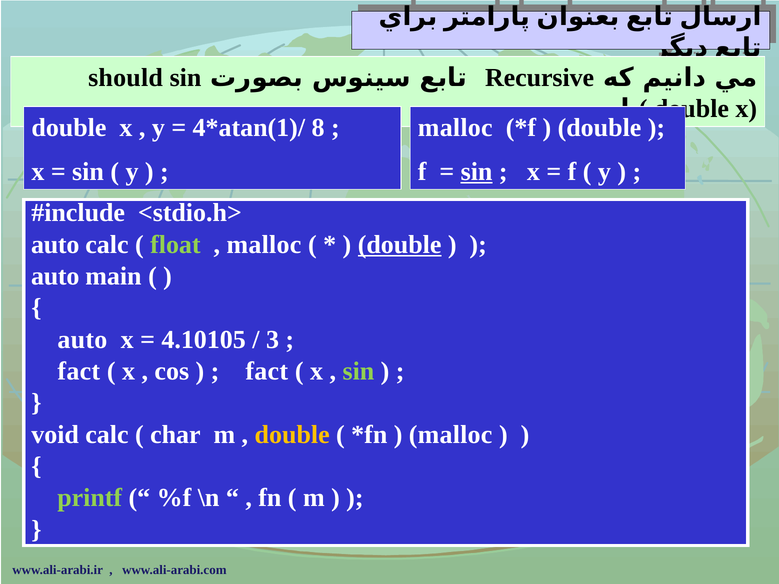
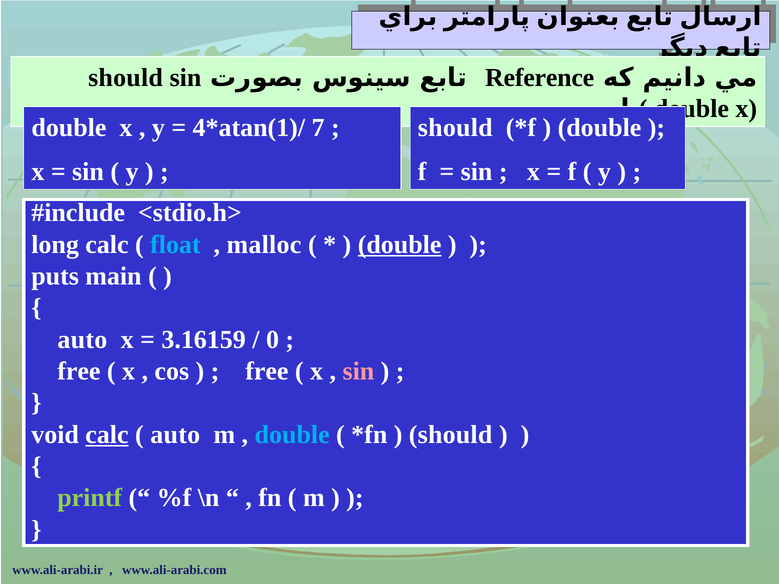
Recursive: Recursive -> Reference
8: 8 -> 7
malloc at (455, 128): malloc -> should
sin at (477, 172) underline: present -> none
auto at (55, 245): auto -> long
float colour: light green -> light blue
auto at (55, 276): auto -> puts
4.10105: 4.10105 -> 3.16159
3: 3 -> 0
fact at (79, 371): fact -> free
fact at (267, 371): fact -> free
sin at (358, 371) colour: light green -> pink
calc at (107, 435) underline: none -> present
char at (175, 435): char -> auto
double at (292, 435) colour: yellow -> light blue
malloc at (451, 435): malloc -> should
